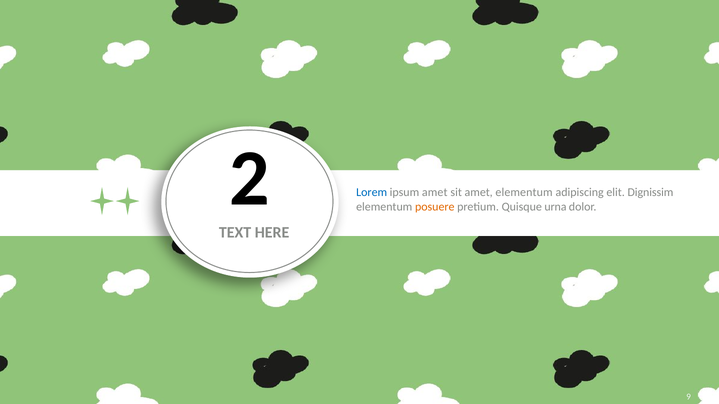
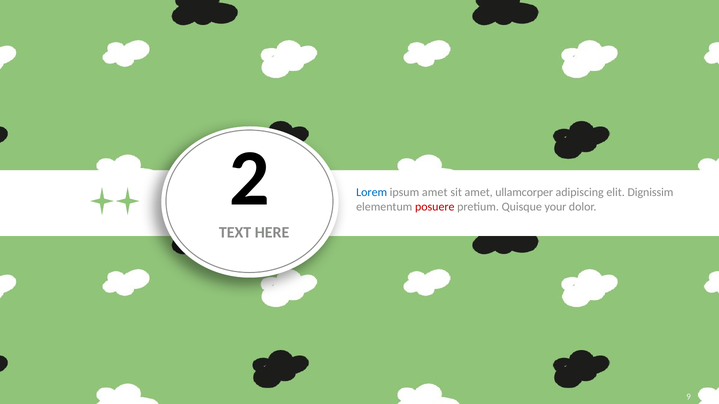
amet elementum: elementum -> ullamcorper
posuere colour: orange -> red
urna: urna -> your
